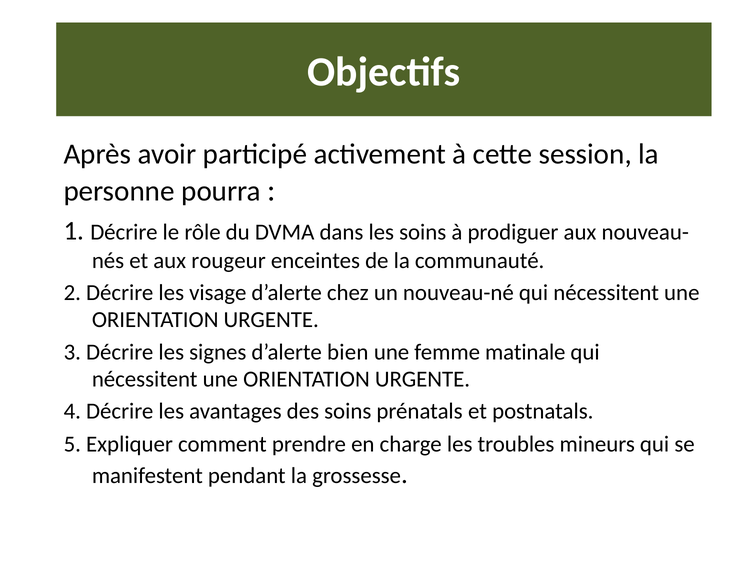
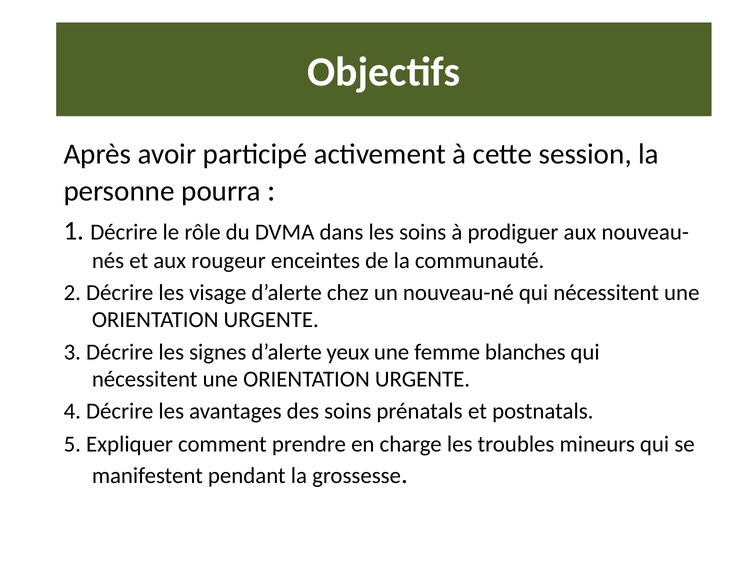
bien: bien -> yeux
matinale: matinale -> blanches
